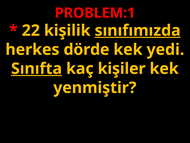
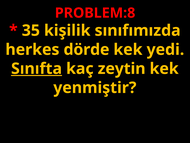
PROBLEM:1: PROBLEM:1 -> PROBLEM:8
22: 22 -> 35
sınıfımızda underline: present -> none
kişiler: kişiler -> zeytin
